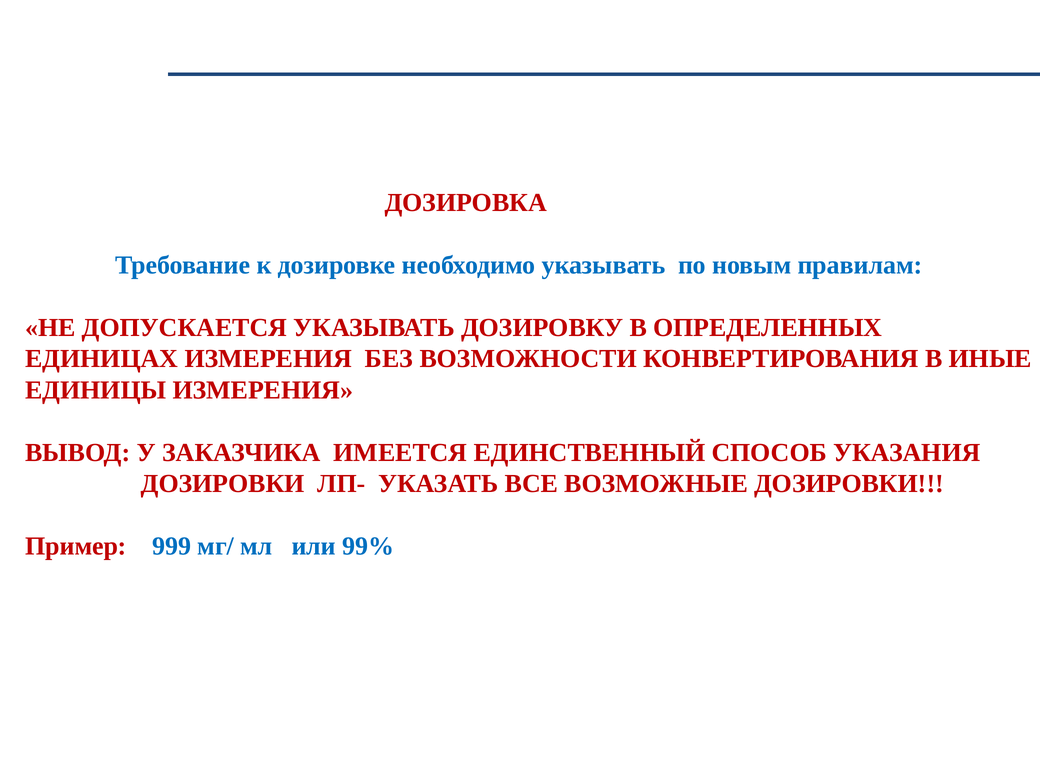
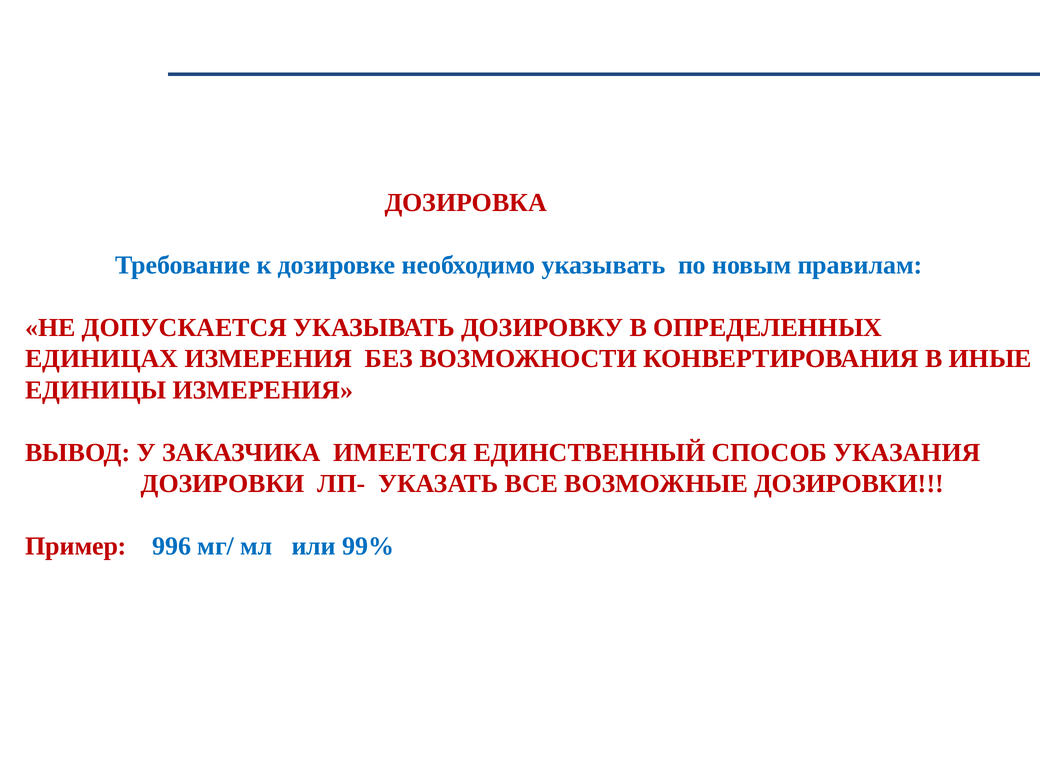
999: 999 -> 996
